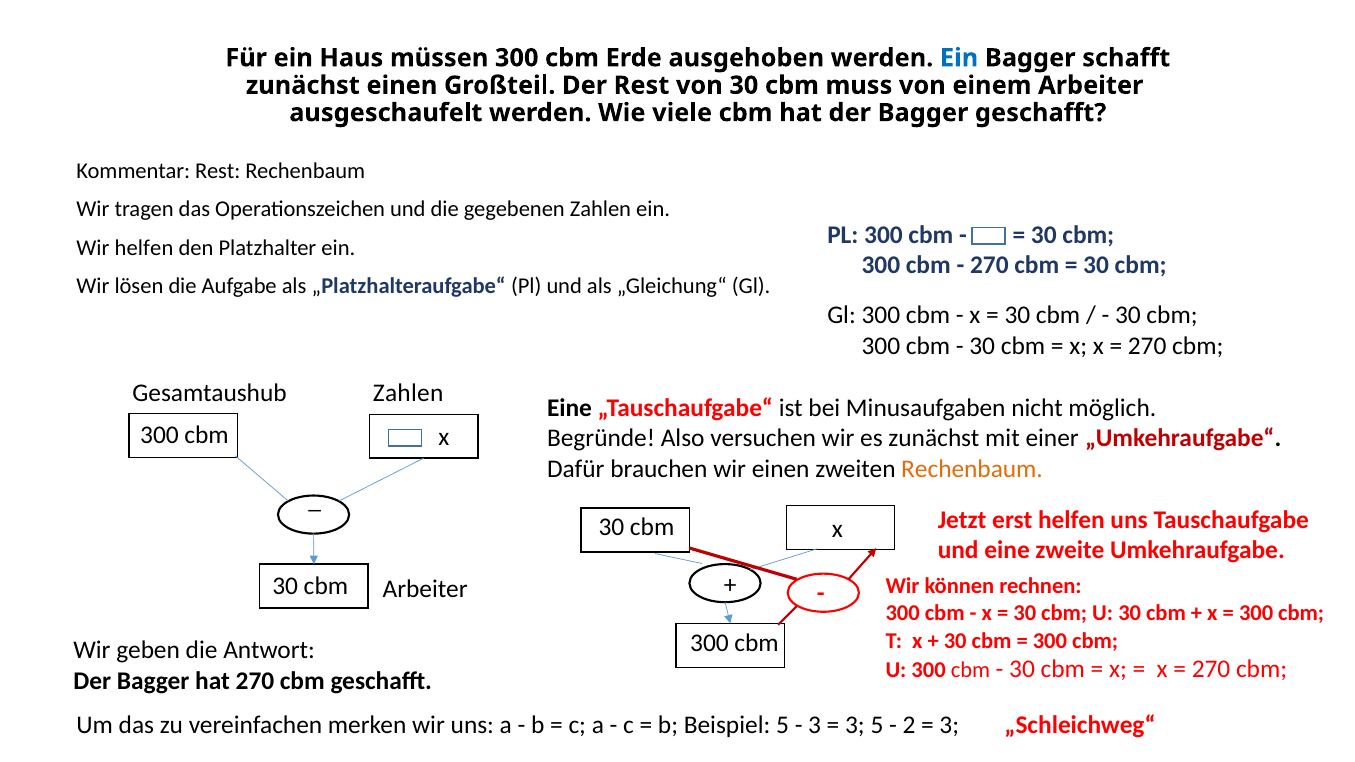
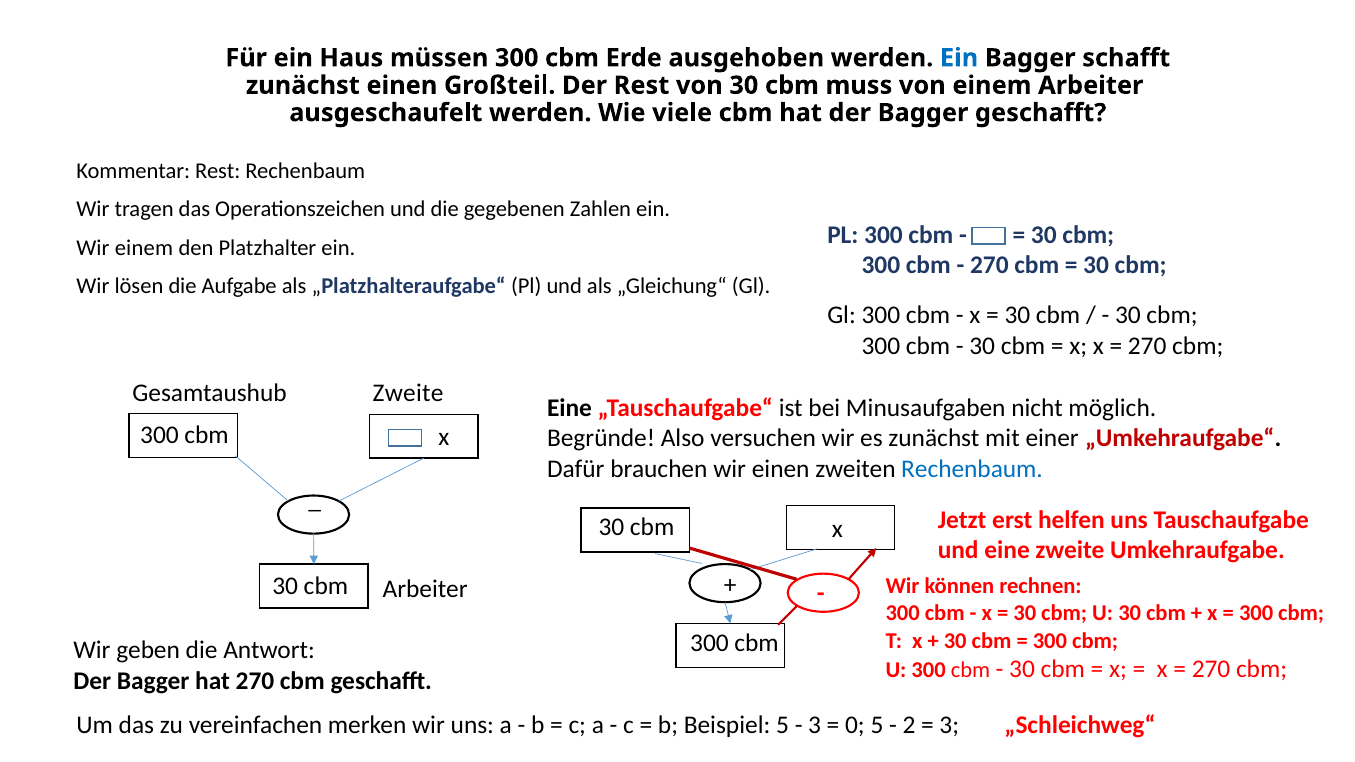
Wir helfen: helfen -> einem
Gesamtaushub Zahlen: Zahlen -> Zweite
Rechenbaum at (972, 469) colour: orange -> blue
3 at (855, 725): 3 -> 0
